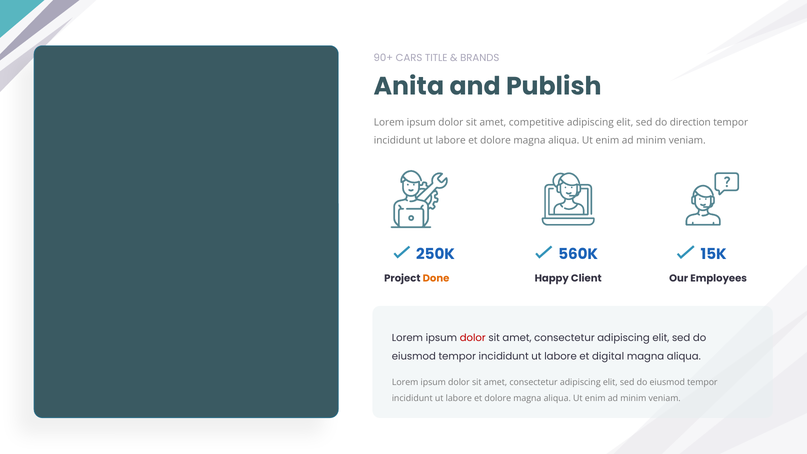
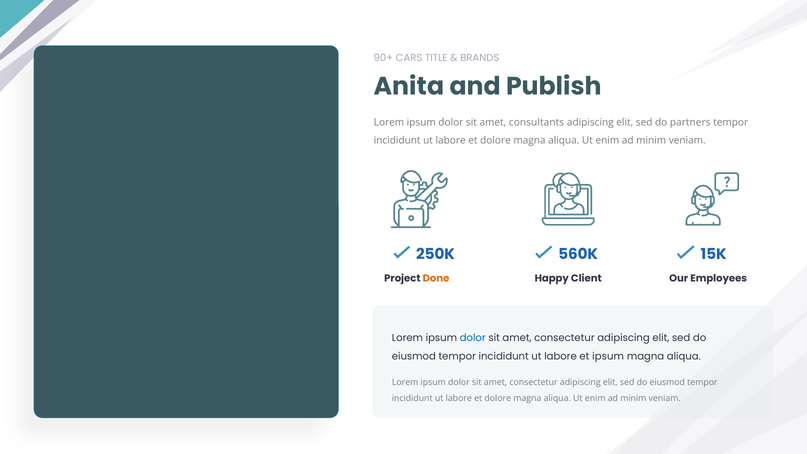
competitive: competitive -> consultants
direction: direction -> partners
dolor at (473, 338) colour: red -> blue
et digital: digital -> ipsum
